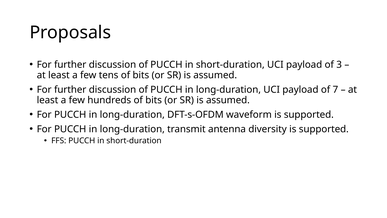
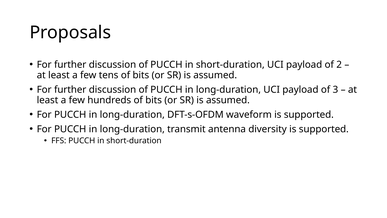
3: 3 -> 2
7: 7 -> 3
